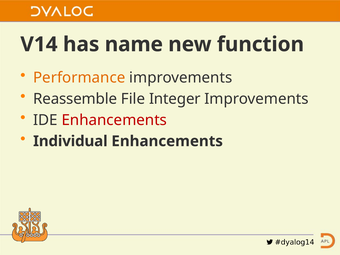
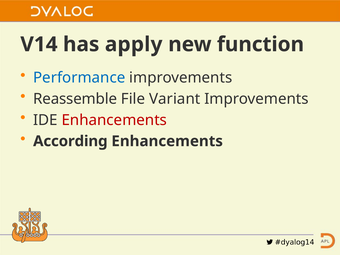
name: name -> apply
Performance colour: orange -> blue
Integer: Integer -> Variant
Individual: Individual -> According
